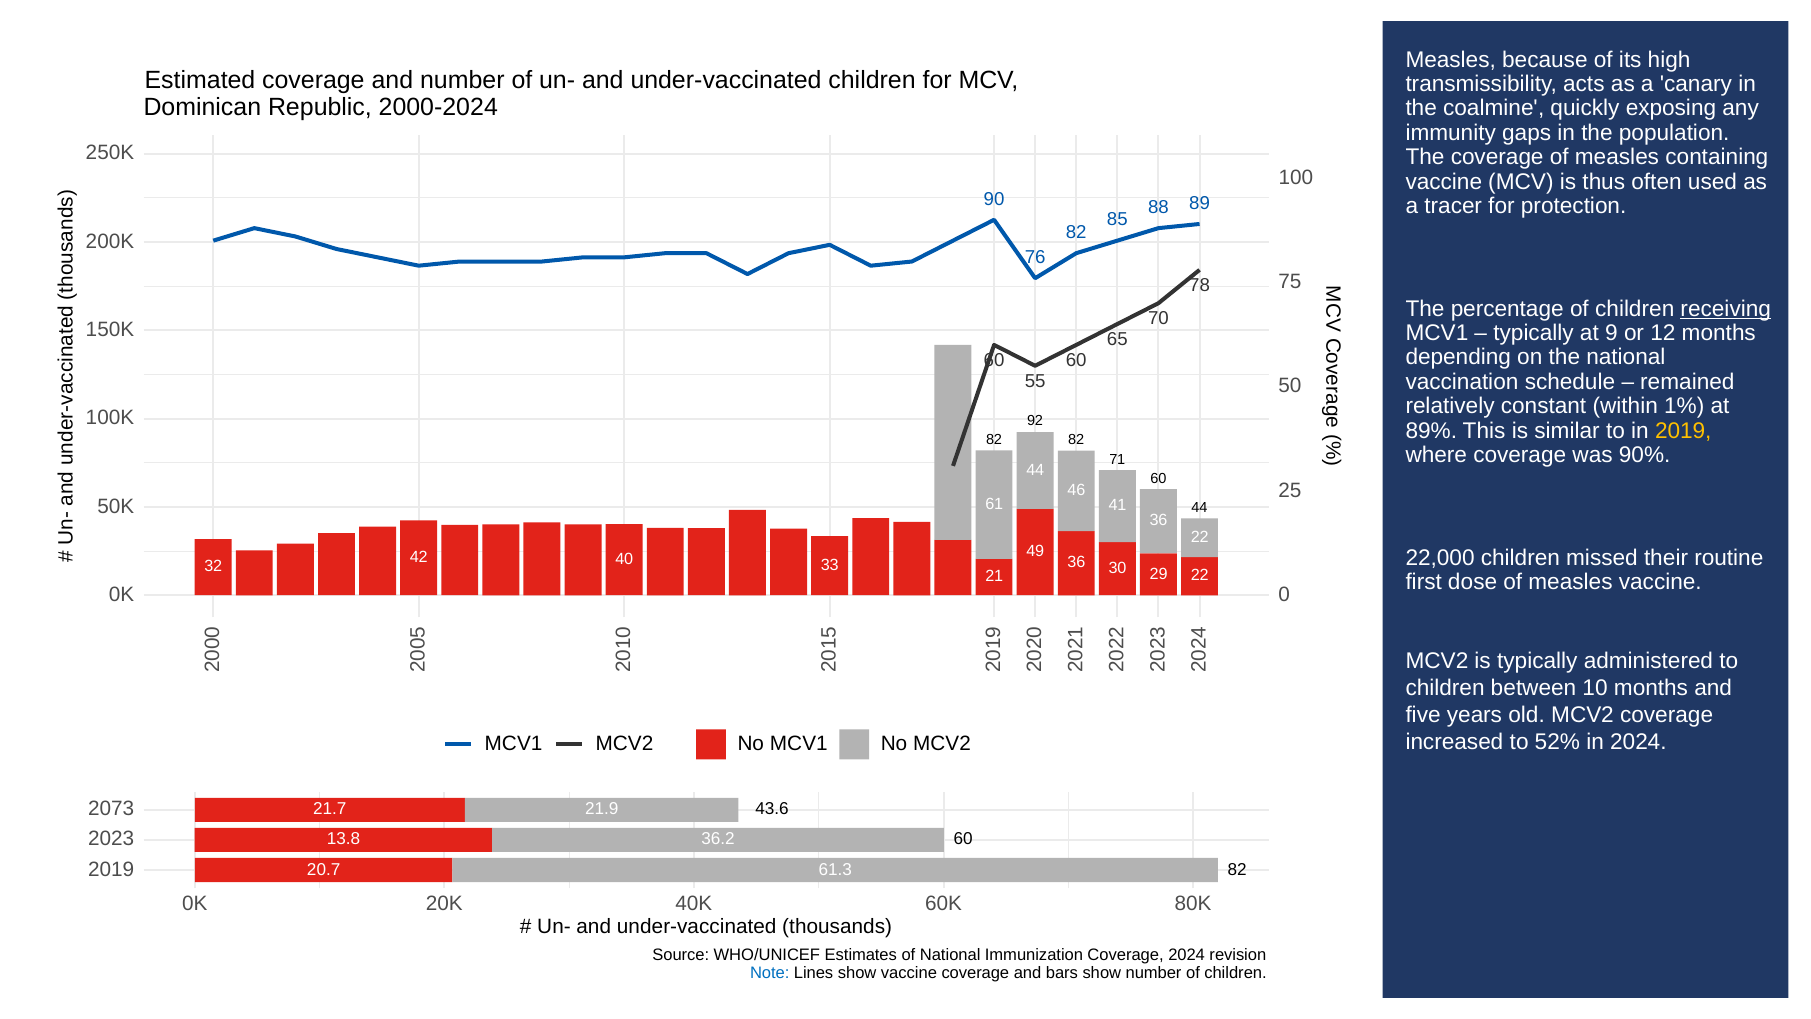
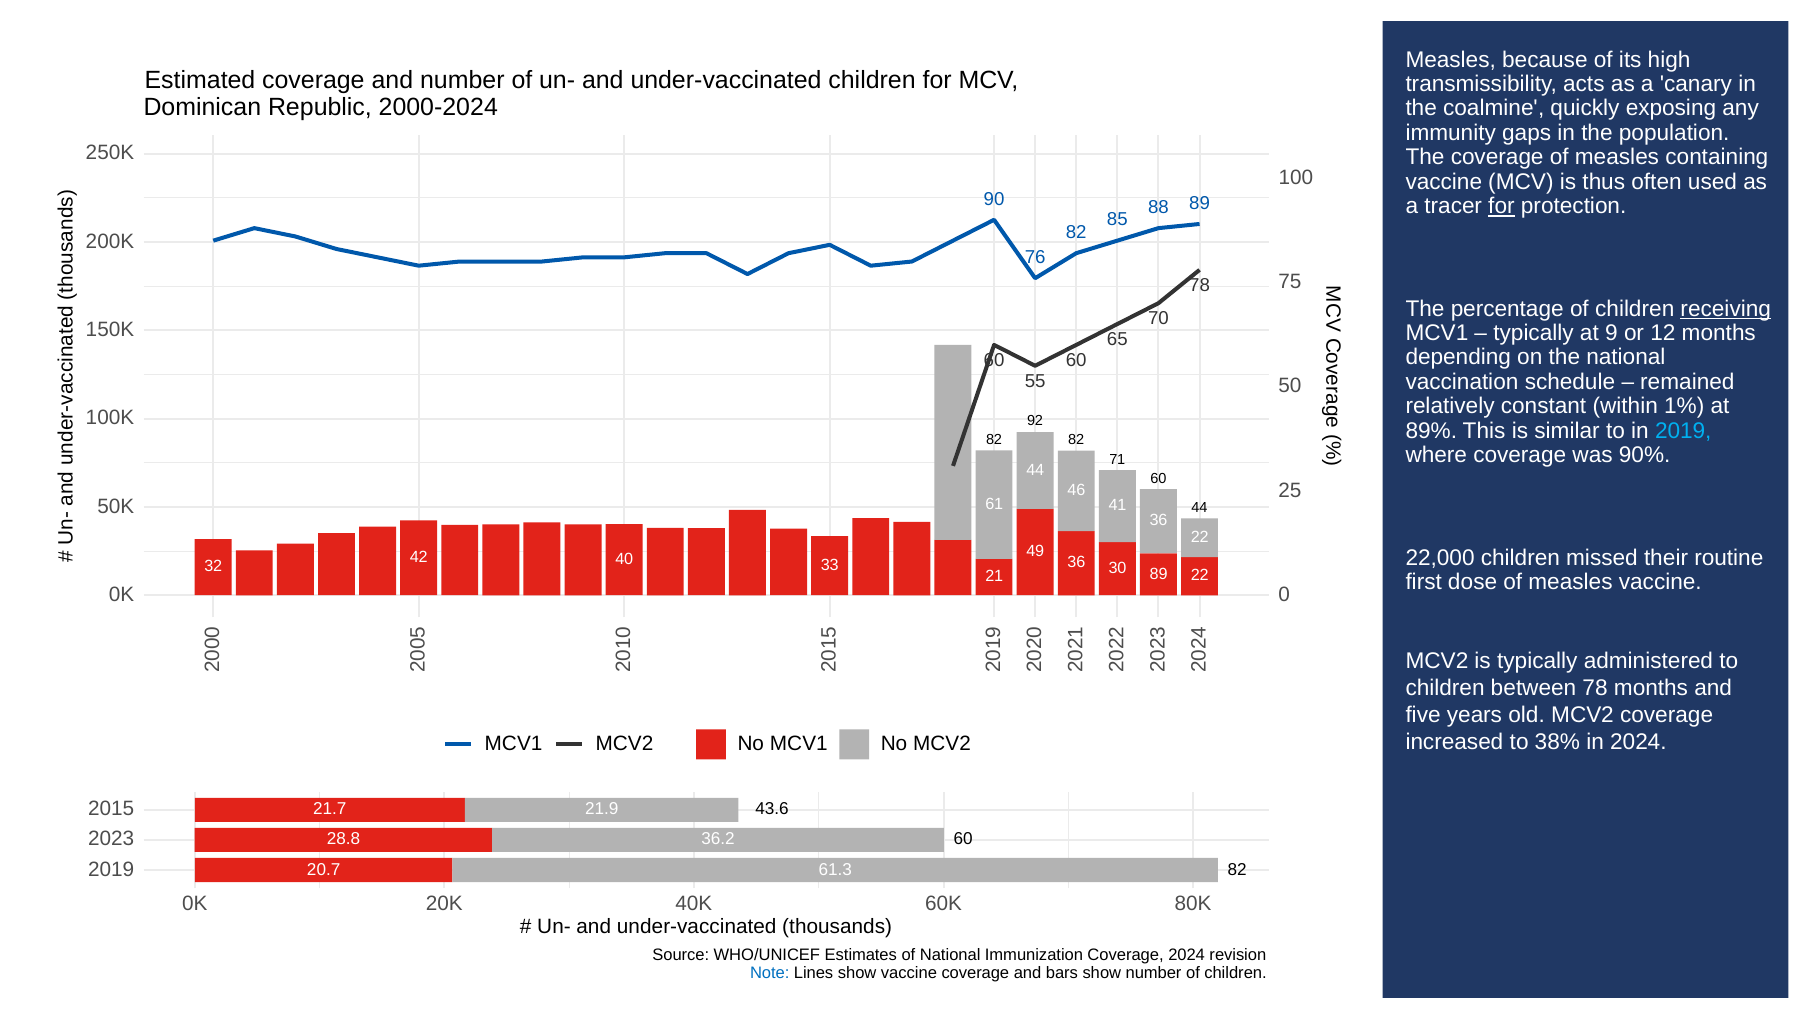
for at (1501, 206) underline: none -> present
2019 at (1683, 431) colour: yellow -> light blue
30 29: 29 -> 89
between 10: 10 -> 78
52%: 52% -> 38%
2073: 2073 -> 2015
13.8: 13.8 -> 28.8
